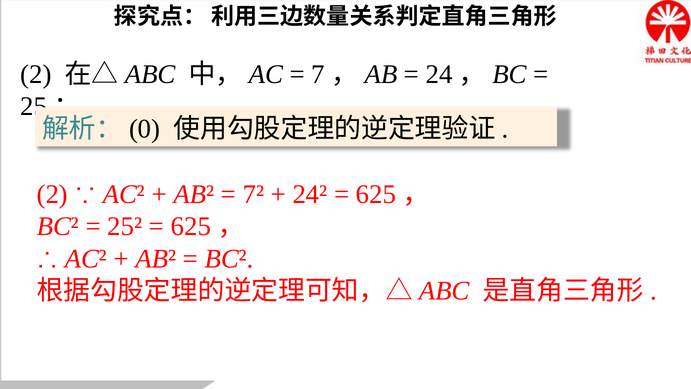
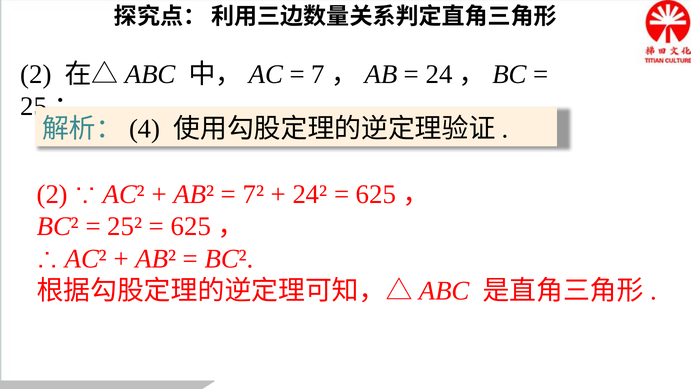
0: 0 -> 4
